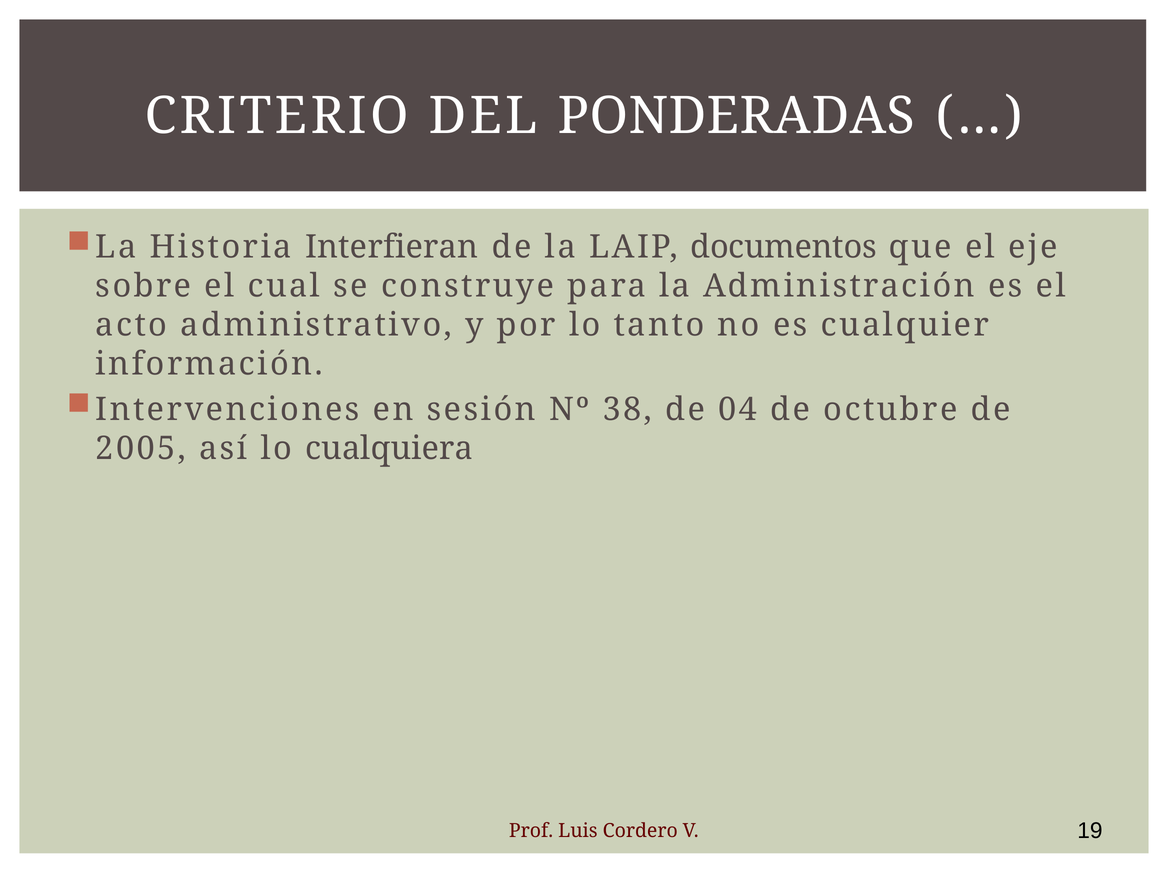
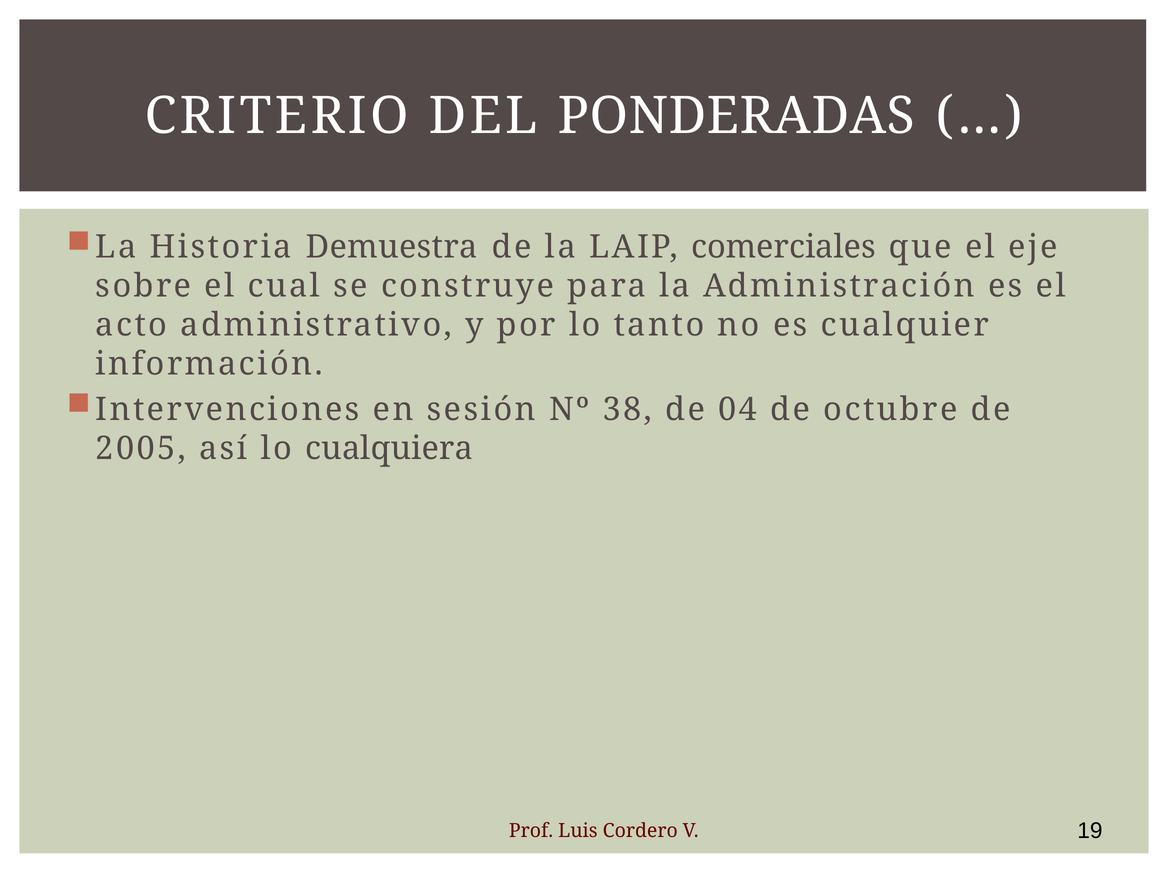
Interfieran: Interfieran -> Demuestra
documentos: documentos -> comerciales
